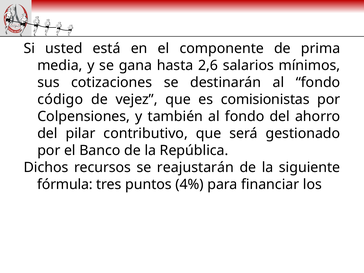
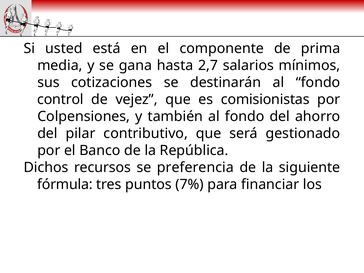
2,6: 2,6 -> 2,7
código: código -> control
reajustarán: reajustarán -> preferencia
4%: 4% -> 7%
